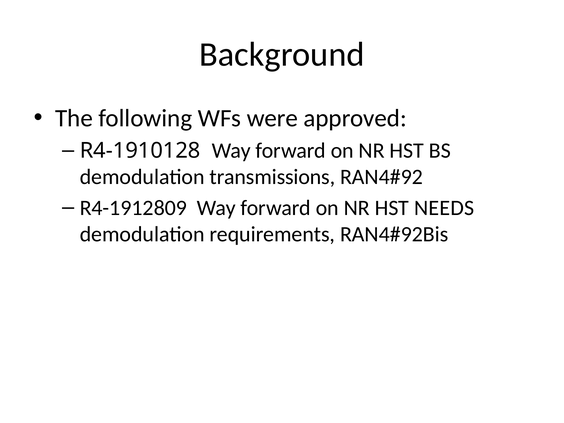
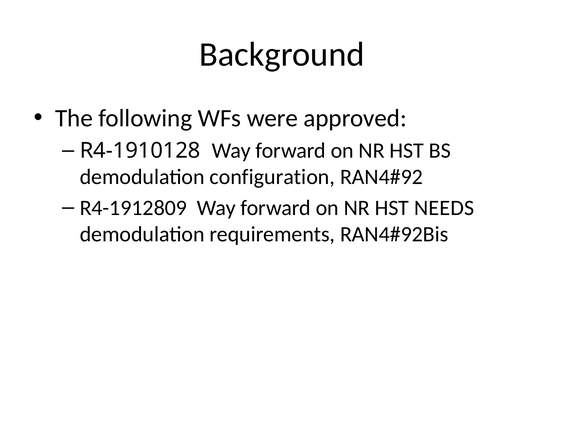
transmissions: transmissions -> configuration
